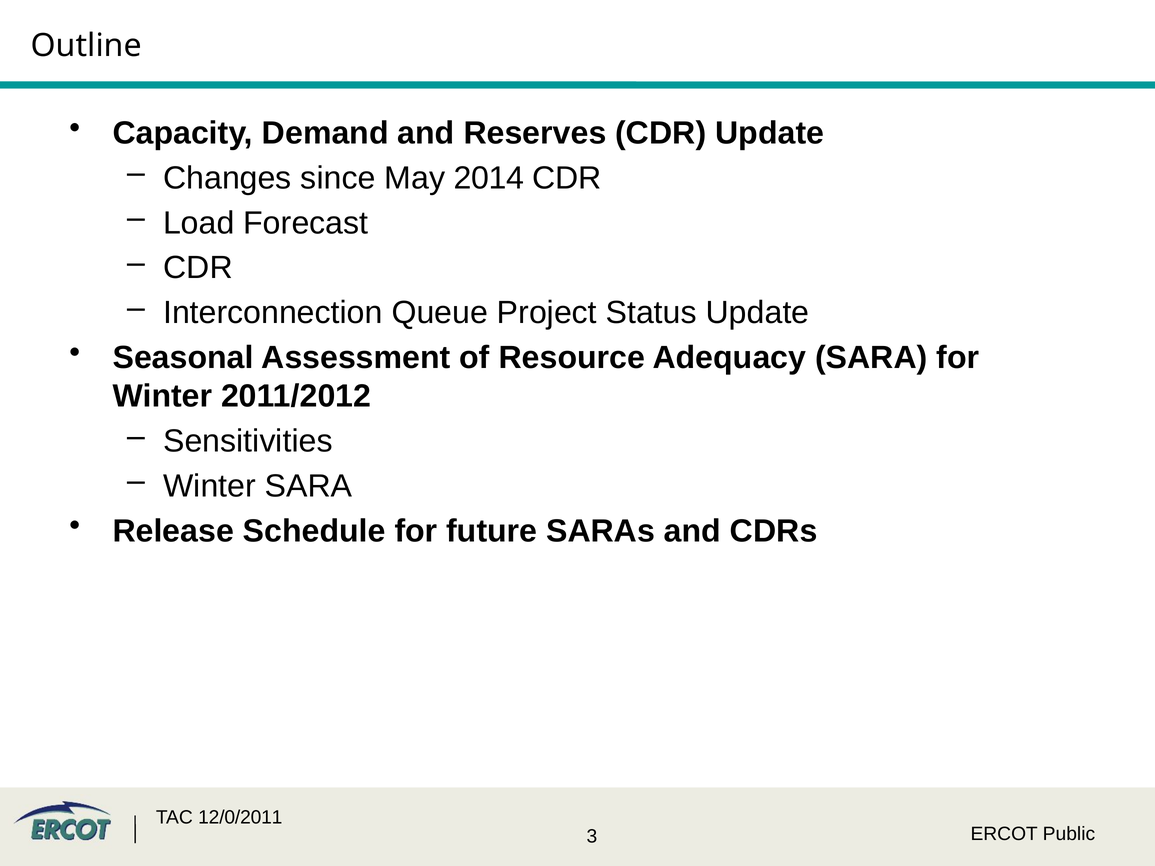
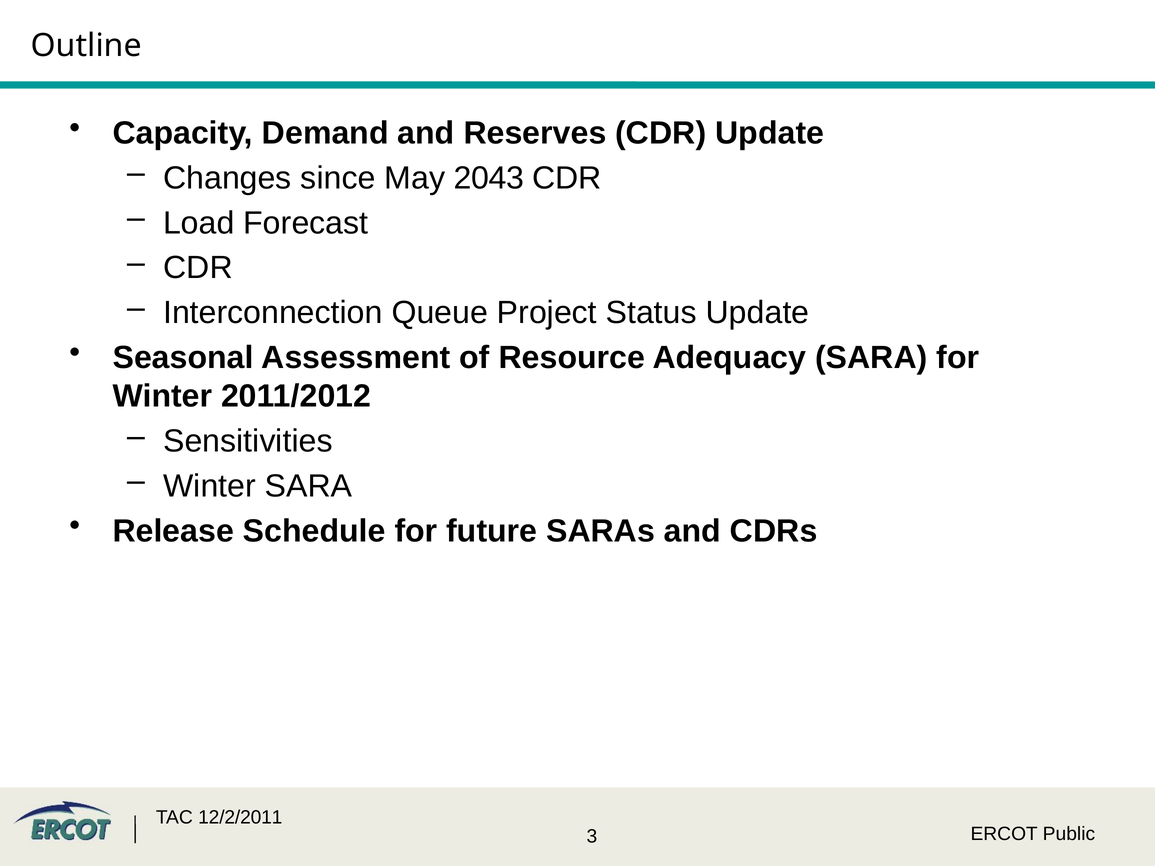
2014: 2014 -> 2043
12/0/2011: 12/0/2011 -> 12/2/2011
